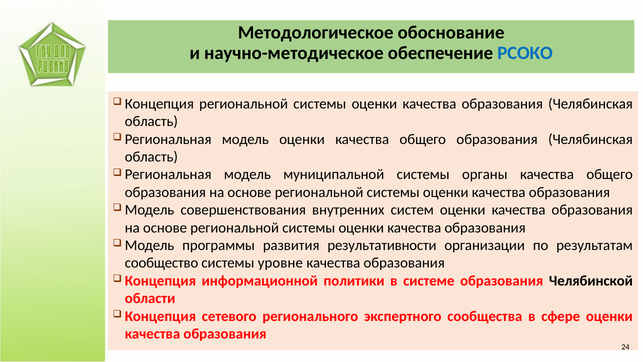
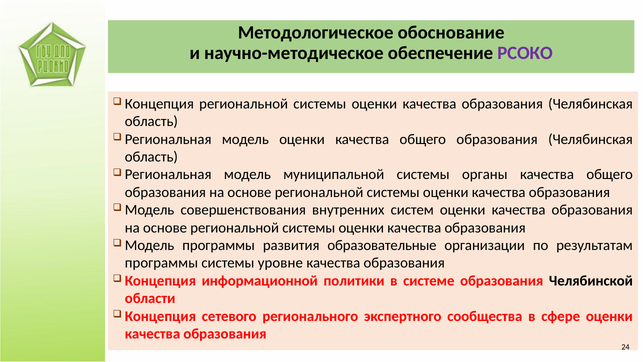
РСОКО colour: blue -> purple
результативности: результативности -> образовательные
сообщество at (162, 263): сообщество -> программы
